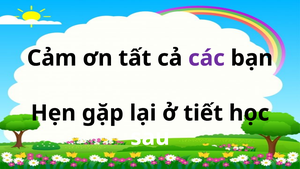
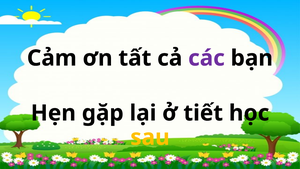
sau colour: white -> yellow
